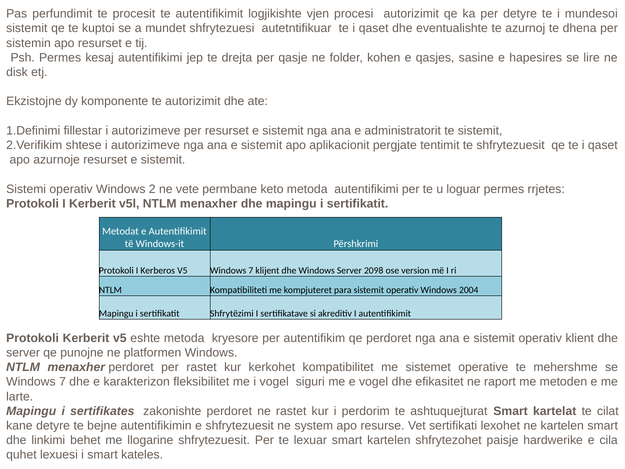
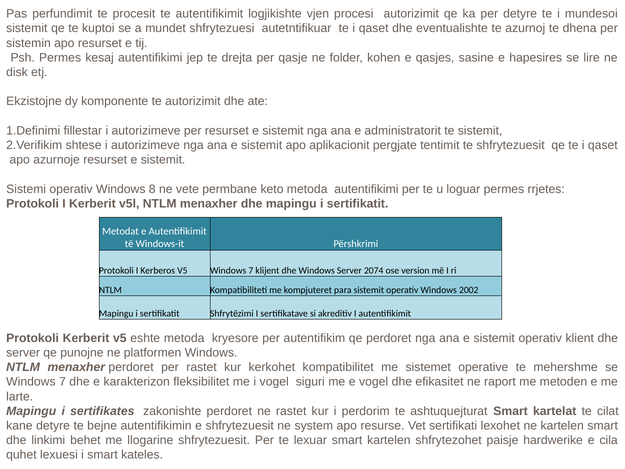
2: 2 -> 8
2098: 2098 -> 2074
2004: 2004 -> 2002
